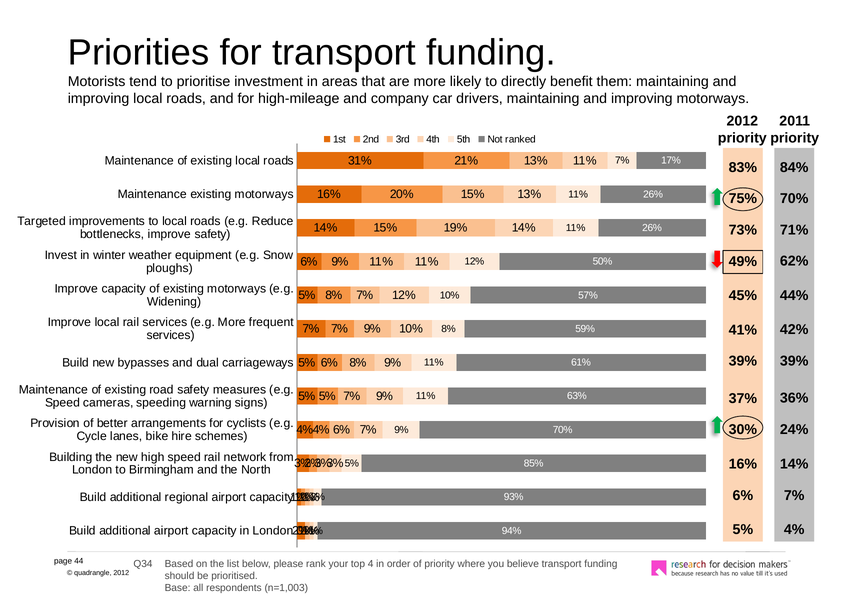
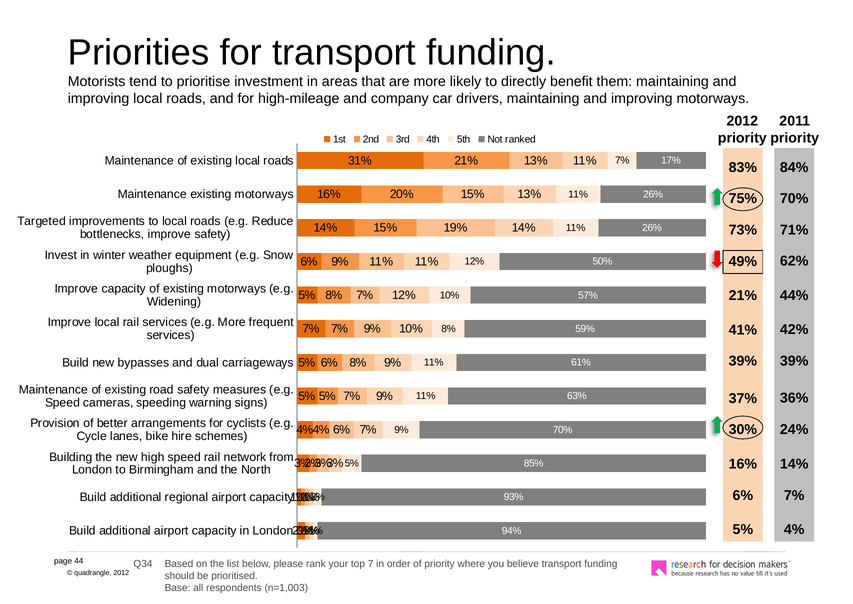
45% at (743, 296): 45% -> 21%
4: 4 -> 7
